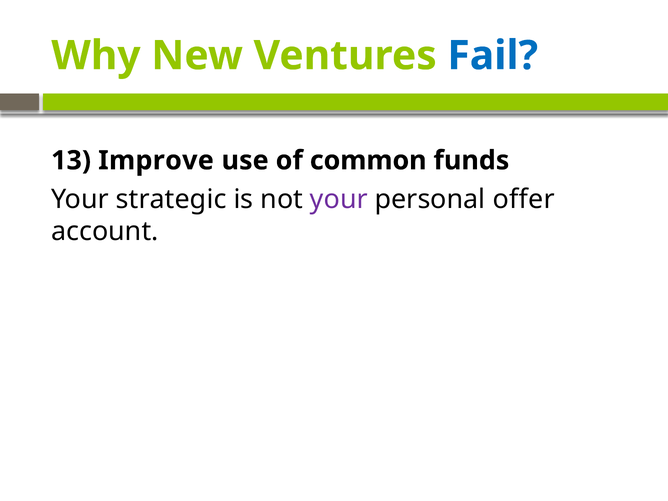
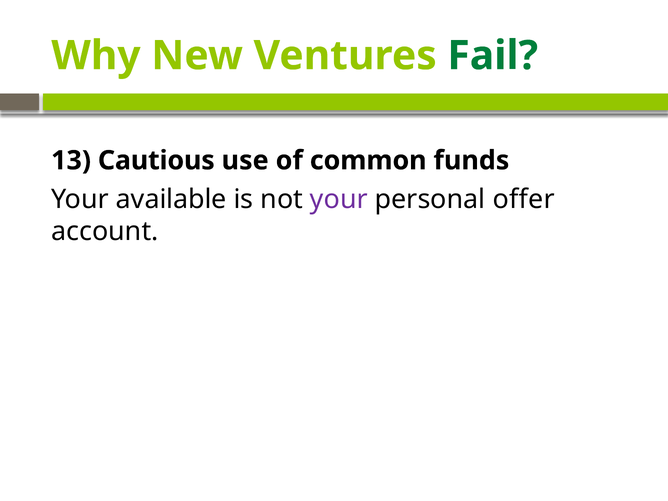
Fail colour: blue -> green
Improve: Improve -> Cautious
strategic: strategic -> available
